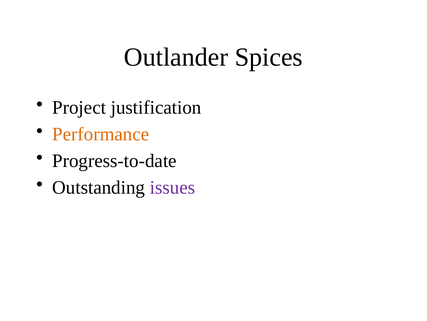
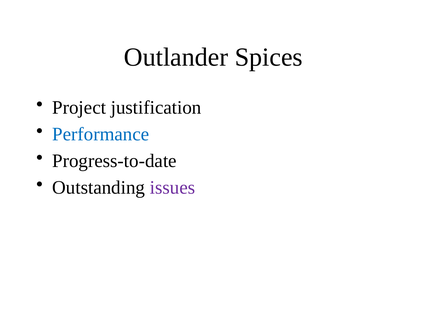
Performance colour: orange -> blue
